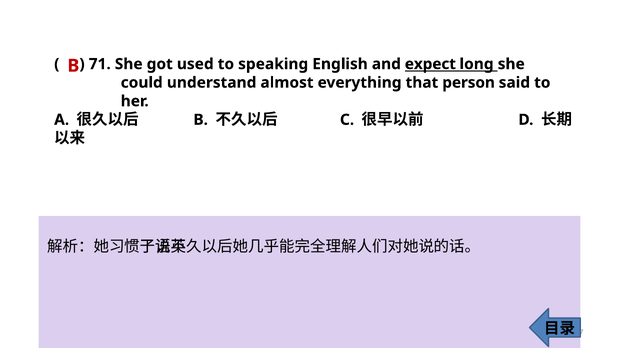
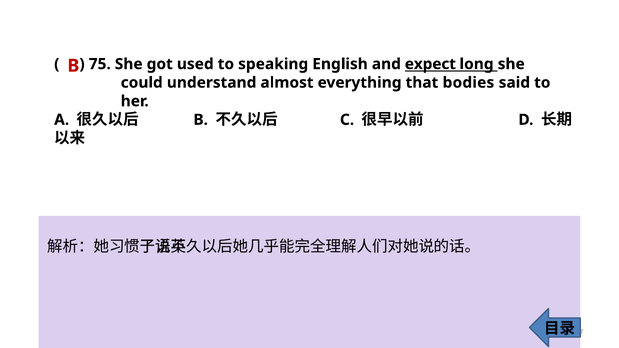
71: 71 -> 75
person: person -> bodies
